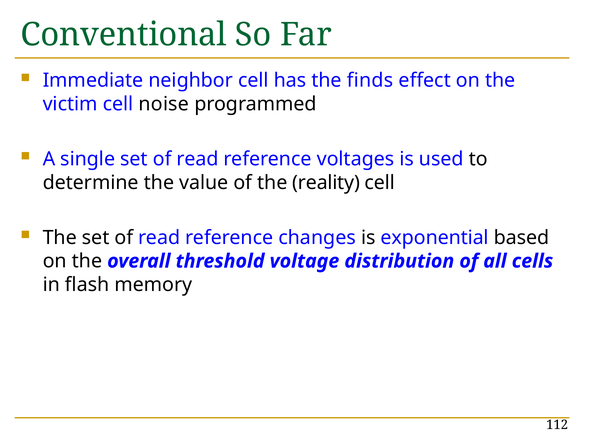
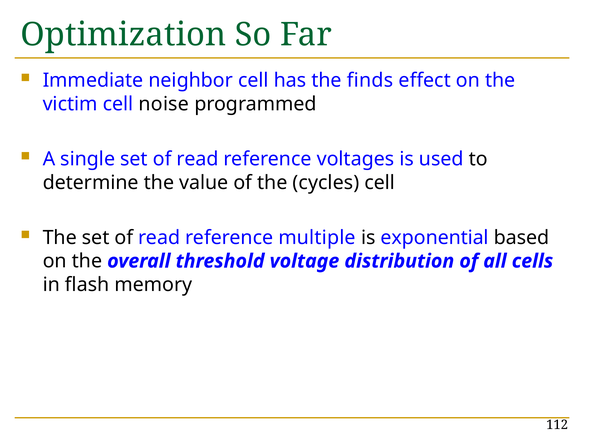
Conventional: Conventional -> Optimization
reality: reality -> cycles
changes: changes -> multiple
